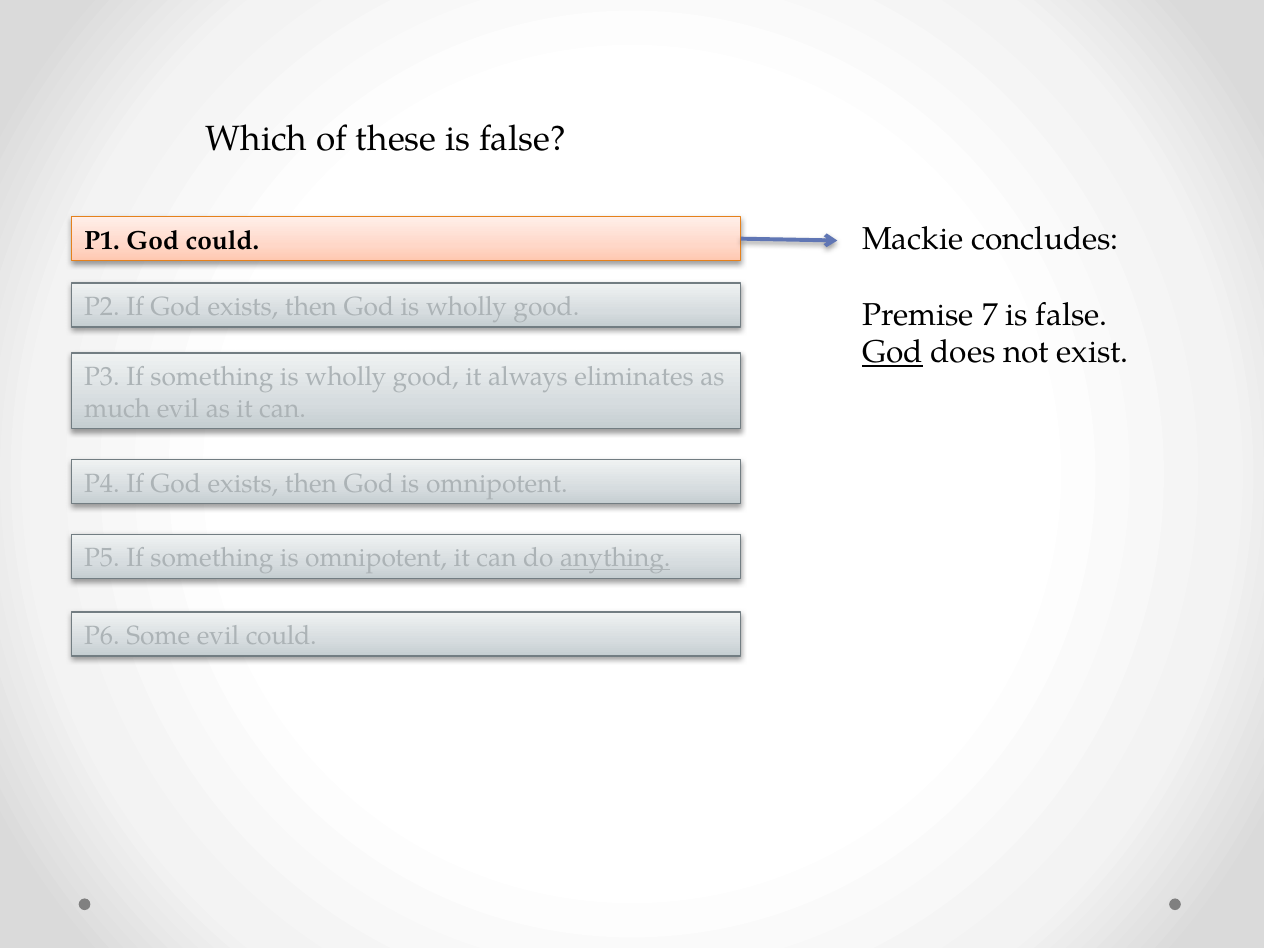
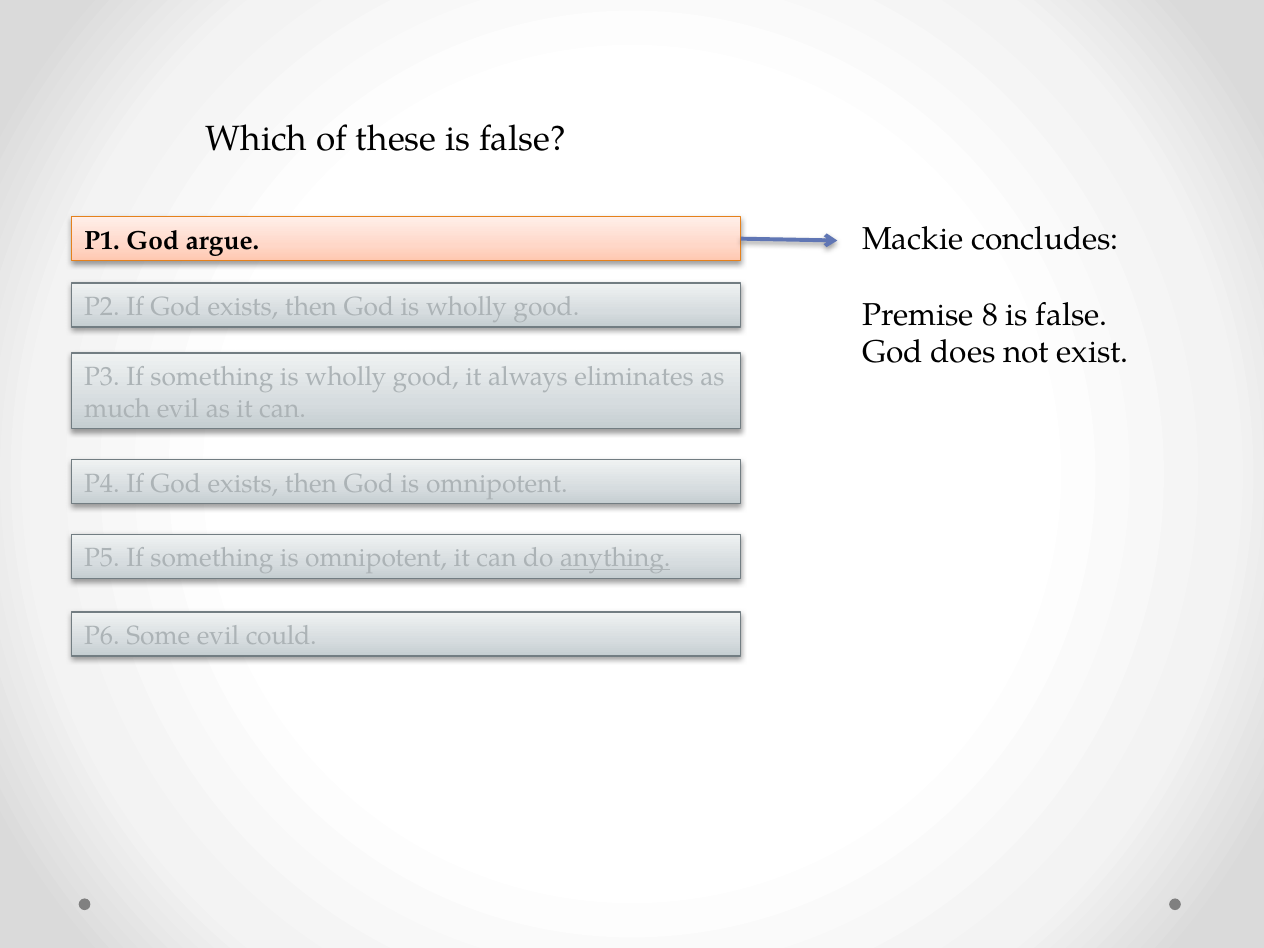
God could: could -> argue
7: 7 -> 8
God at (892, 352) underline: present -> none
